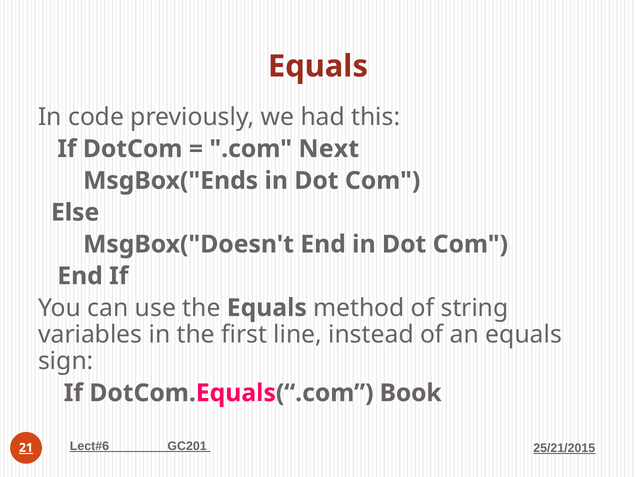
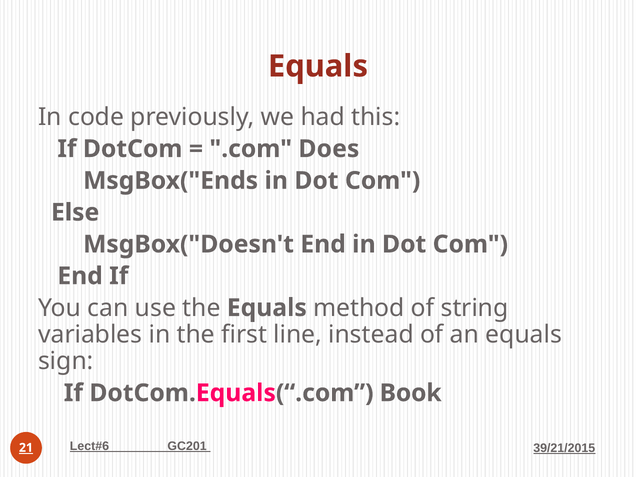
Next: Next -> Does
25/21/2015: 25/21/2015 -> 39/21/2015
